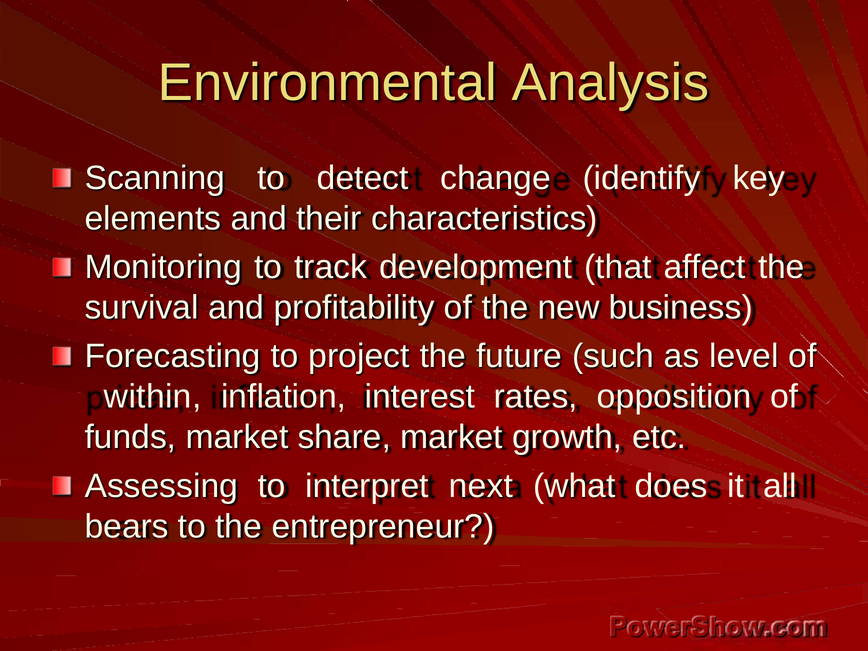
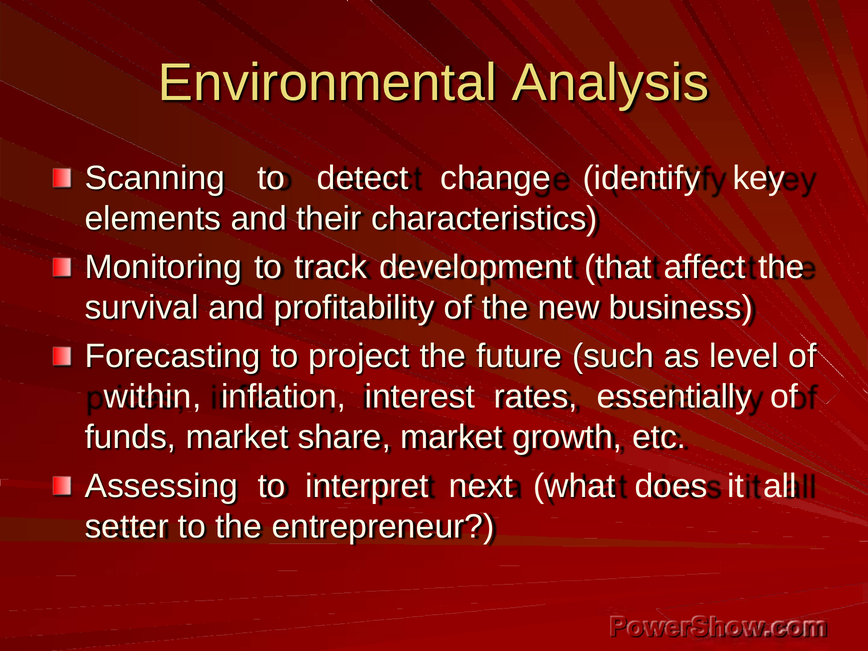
opposition: opposition -> essentially
bears: bears -> setter
